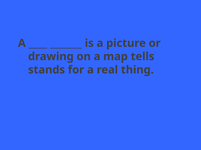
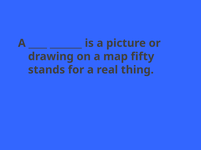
tells: tells -> fifty
